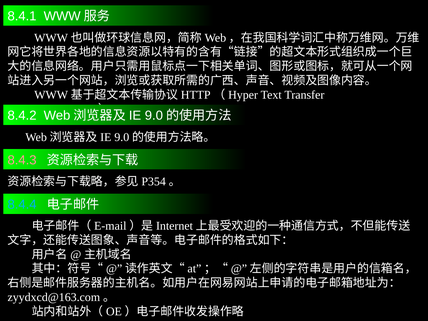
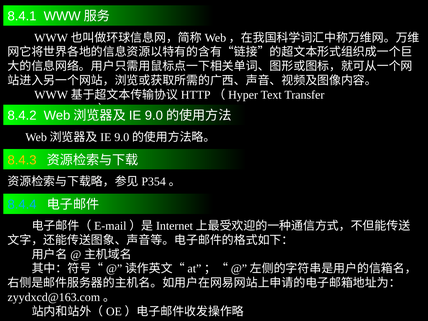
8.4.3 colour: pink -> yellow
